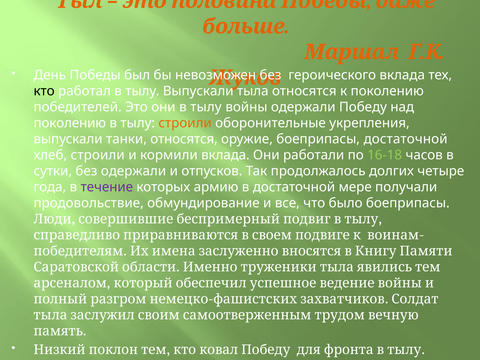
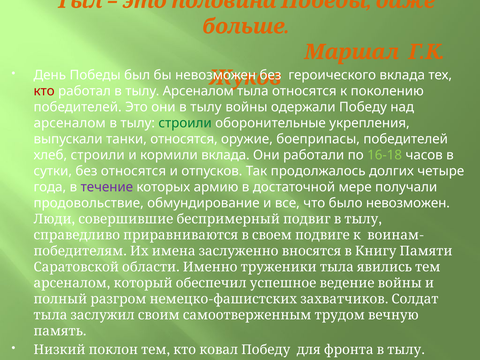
кто colour: black -> red
тылу Выпускали: Выпускали -> Арсеналом
поколению at (70, 123): поколению -> арсеналом
строили at (185, 123) colour: orange -> green
боеприпасы достаточной: достаточной -> победителей
без одержали: одержали -> относятся
было боеприпасы: боеприпасы -> невозможен
